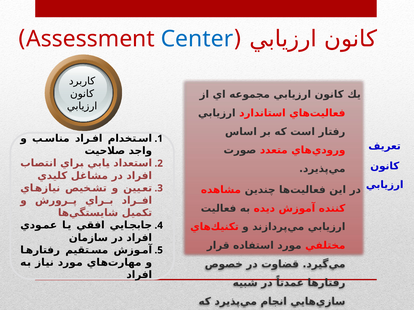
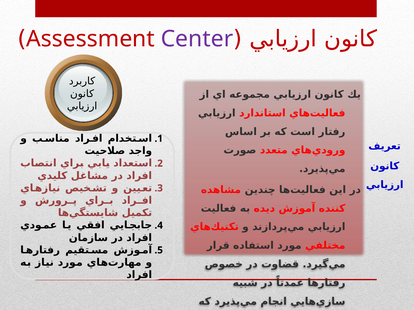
Center colour: blue -> purple
